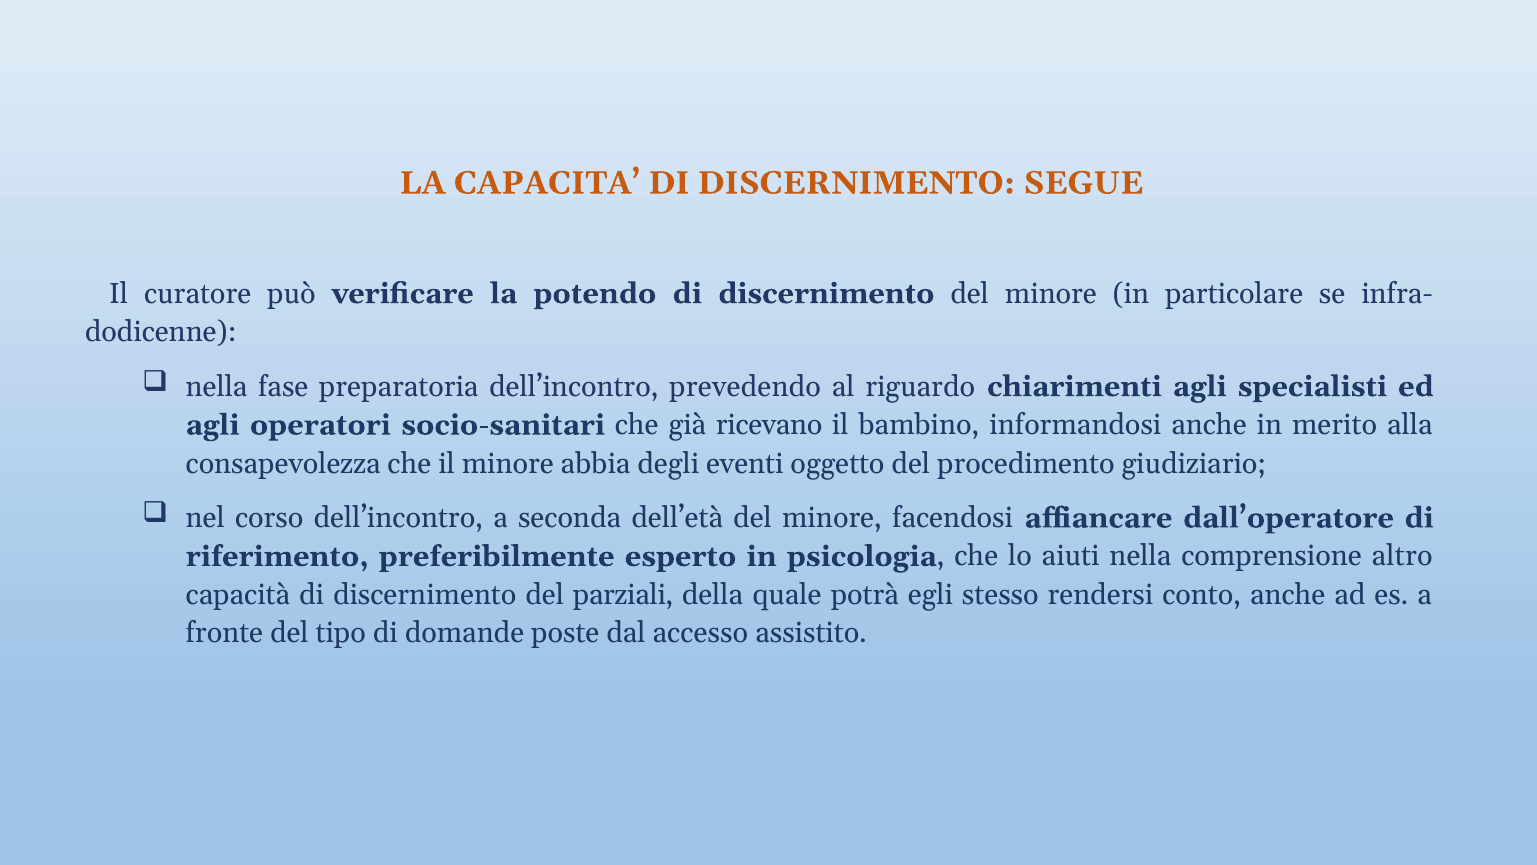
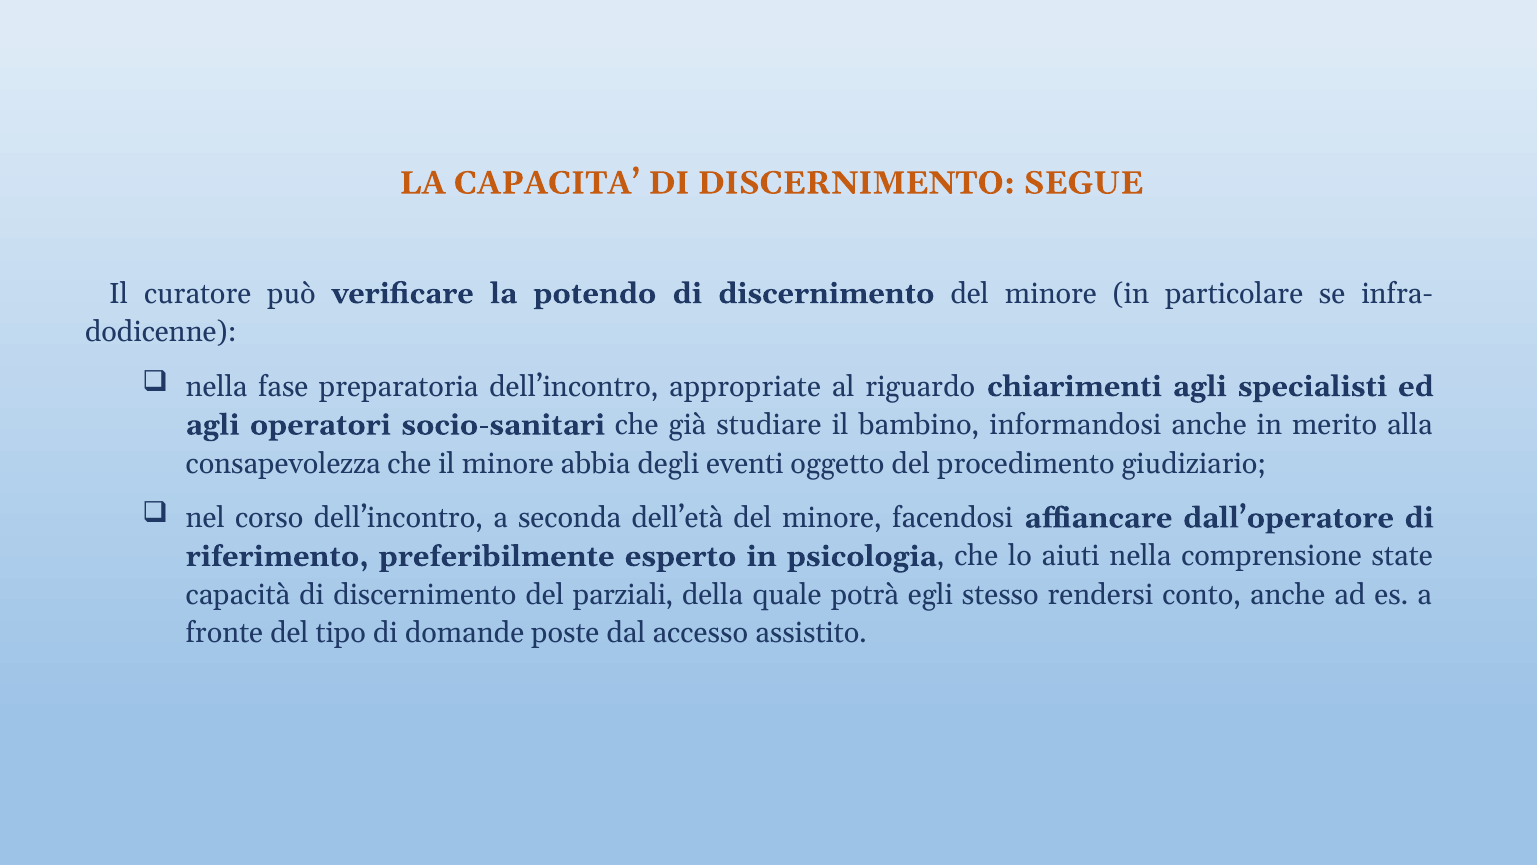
prevedendo: prevedendo -> appropriate
ricevano: ricevano -> studiare
altro: altro -> state
